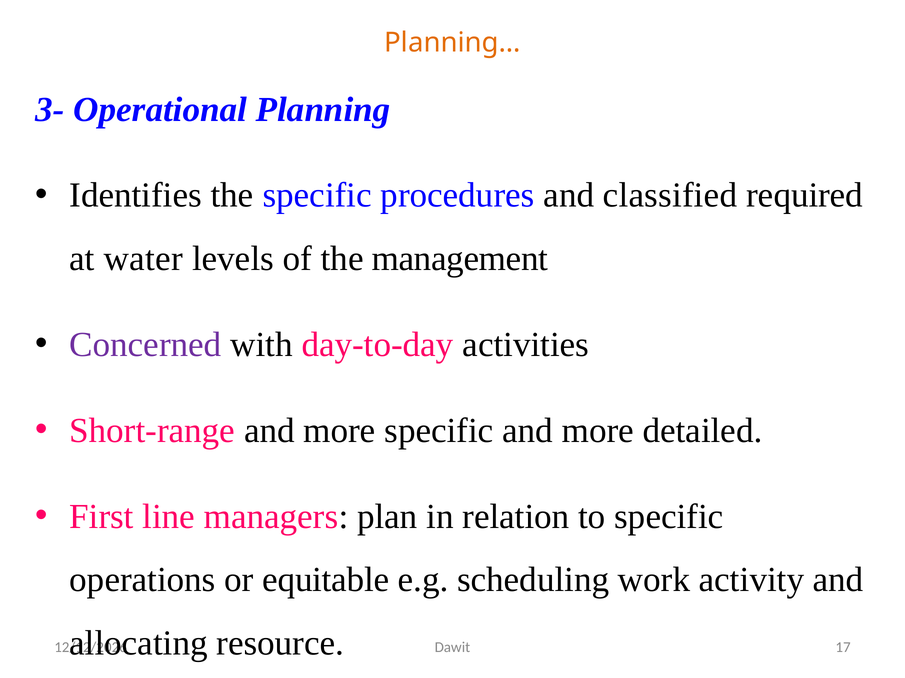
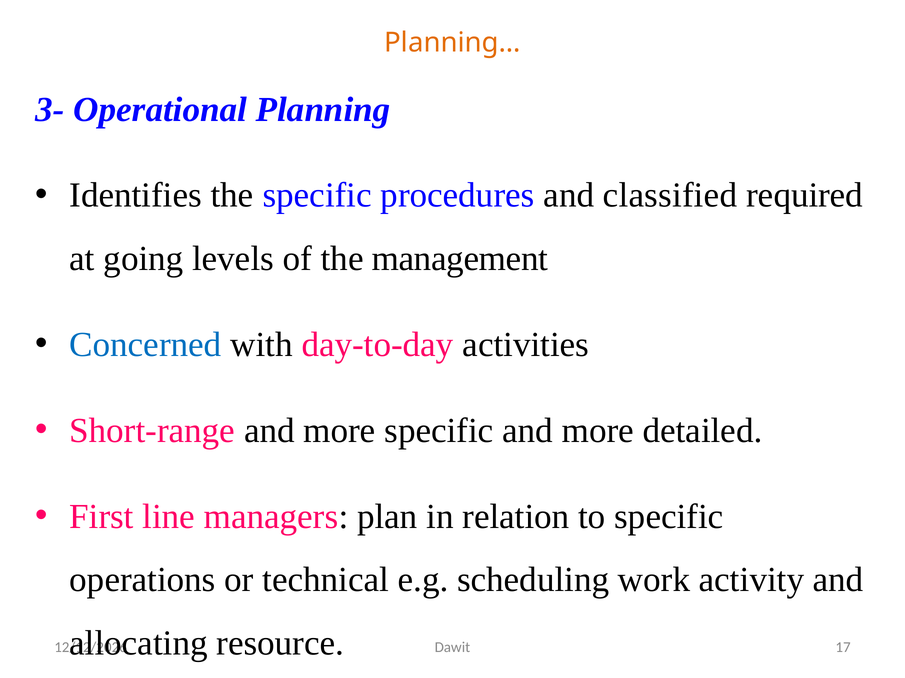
water: water -> going
Concerned colour: purple -> blue
equitable: equitable -> technical
